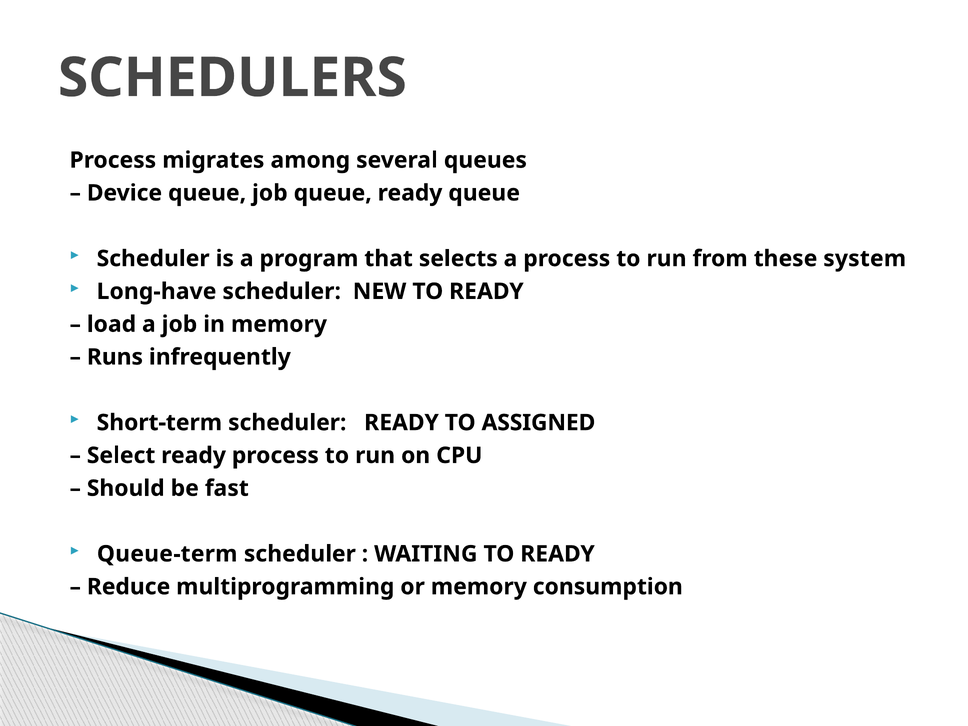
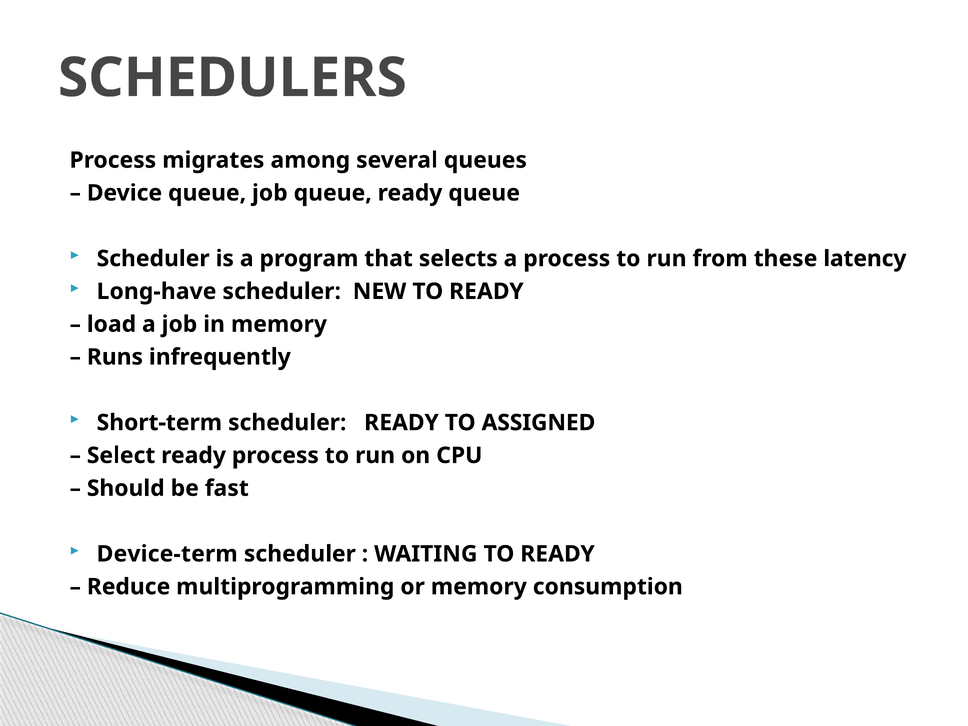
system: system -> latency
Queue-term: Queue-term -> Device-term
